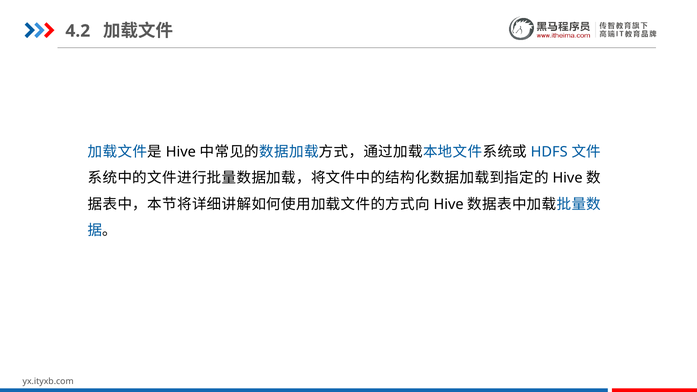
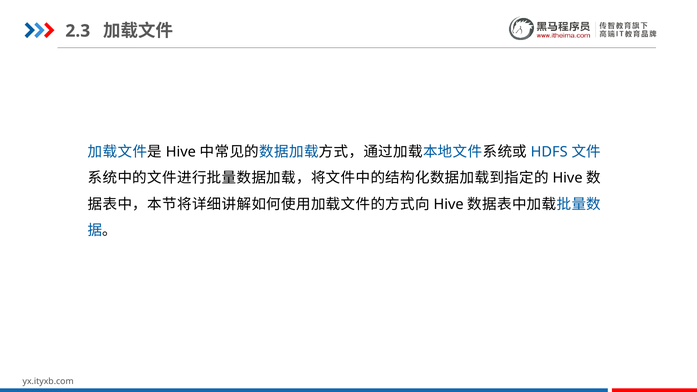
4.2: 4.2 -> 2.3
